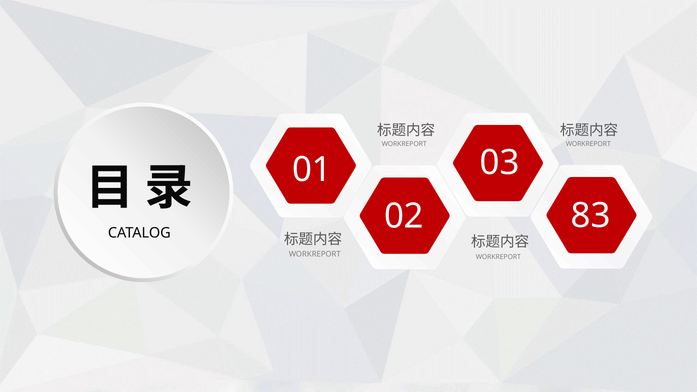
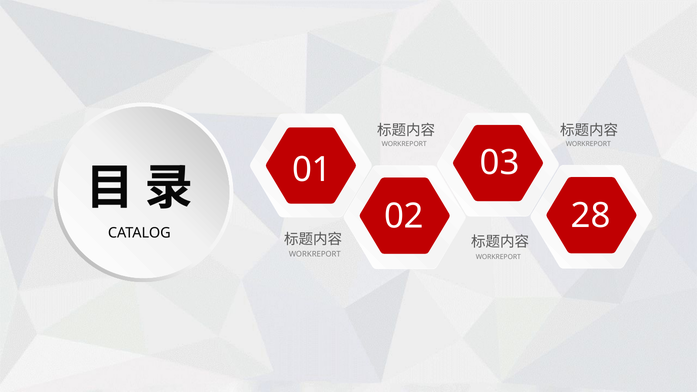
83: 83 -> 28
